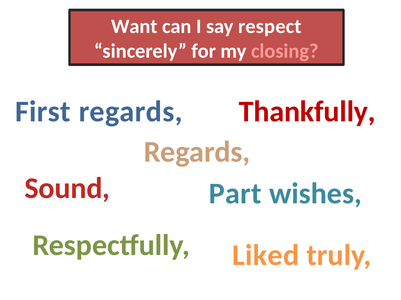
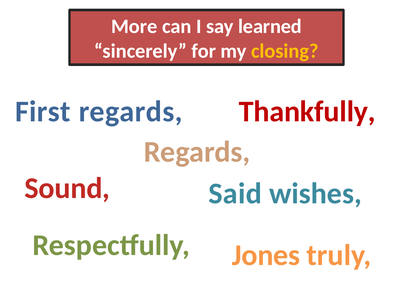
Want: Want -> More
respect: respect -> learned
closing colour: pink -> yellow
Part: Part -> Said
Liked: Liked -> Jones
